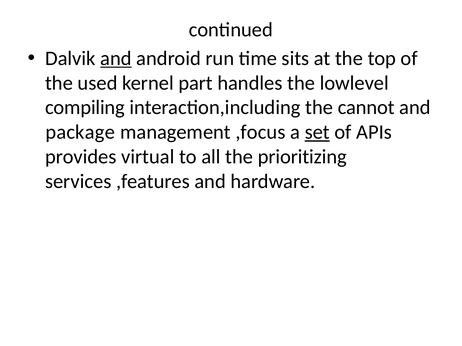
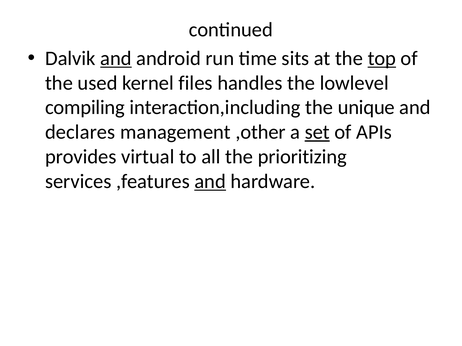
top underline: none -> present
part: part -> files
cannot: cannot -> unique
package: package -> declares
,focus: ,focus -> ,other
and at (210, 182) underline: none -> present
